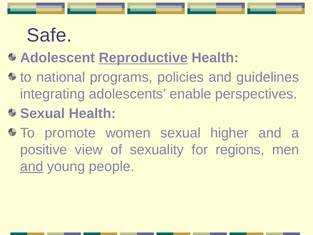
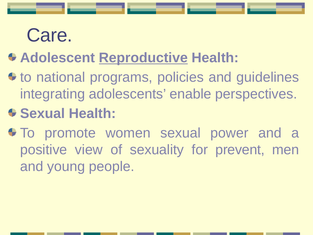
Safe: Safe -> Care
higher: higher -> power
regions: regions -> prevent
and at (32, 166) underline: present -> none
